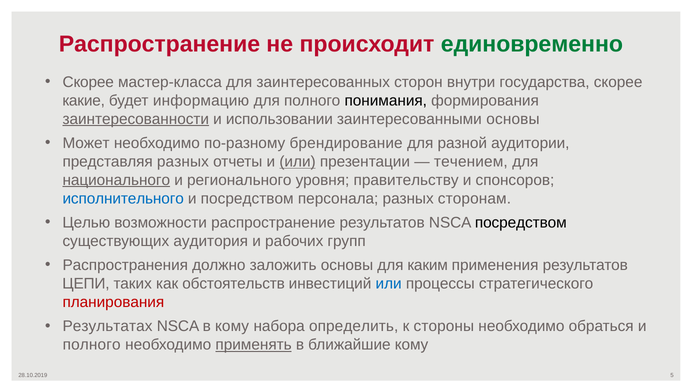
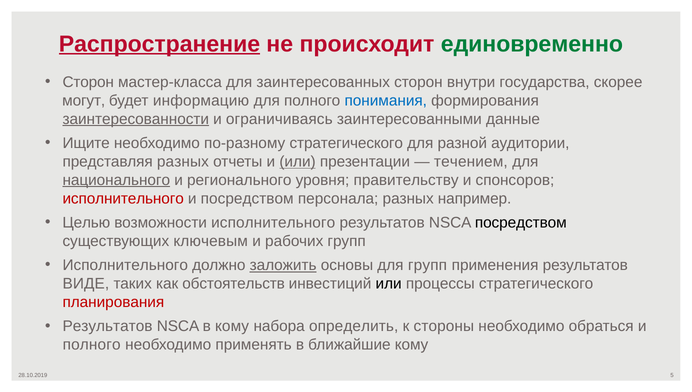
Распространение at (159, 44) underline: none -> present
Скорее at (88, 82): Скорее -> Сторон
какие: какие -> могут
понимания colour: black -> blue
использовании: использовании -> ограничиваясь
заинтересованными основы: основы -> данные
Может: Может -> Ищите
по-разному брендирование: брендирование -> стратегического
исполнительного at (123, 199) colour: blue -> red
сторонам: сторонам -> например
возможности распространение: распространение -> исполнительного
аудитория: аудитория -> ключевым
Распространения at (125, 266): Распространения -> Исполнительного
заложить underline: none -> present
для каким: каким -> групп
ЦЕПИ: ЦЕПИ -> ВИДЕ
или at (389, 284) colour: blue -> black
Результатах at (107, 327): Результатах -> Результатов
применять underline: present -> none
